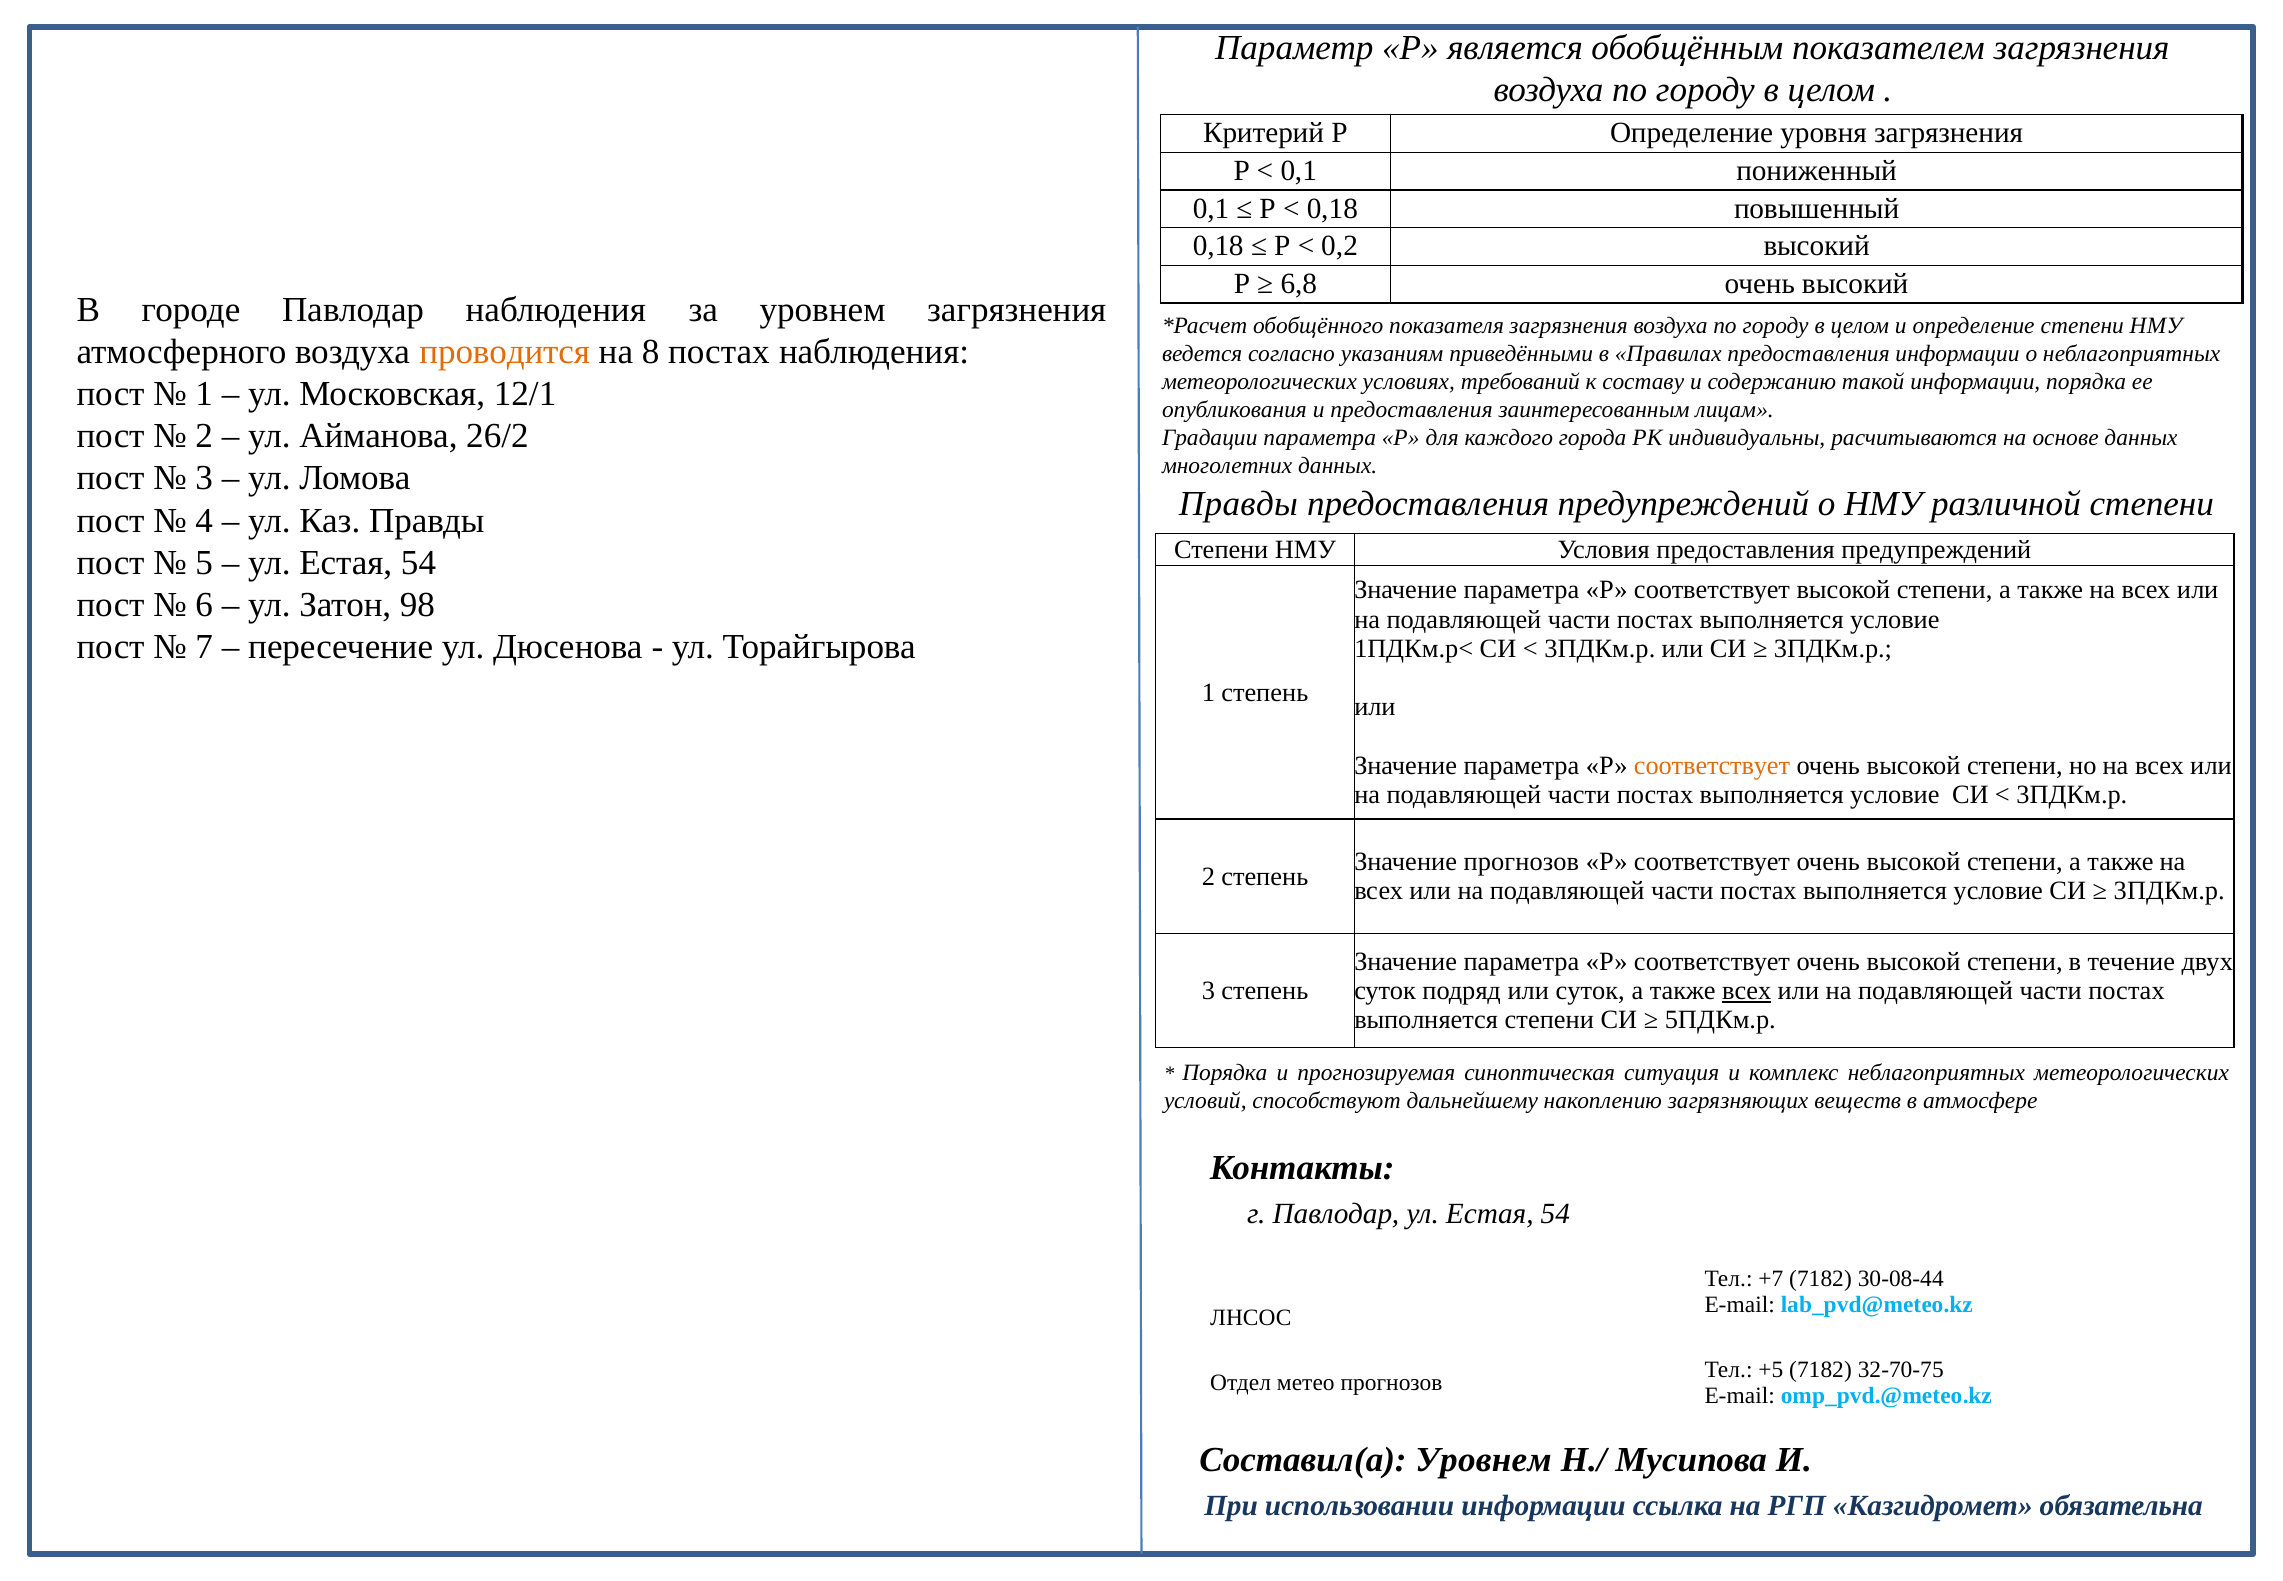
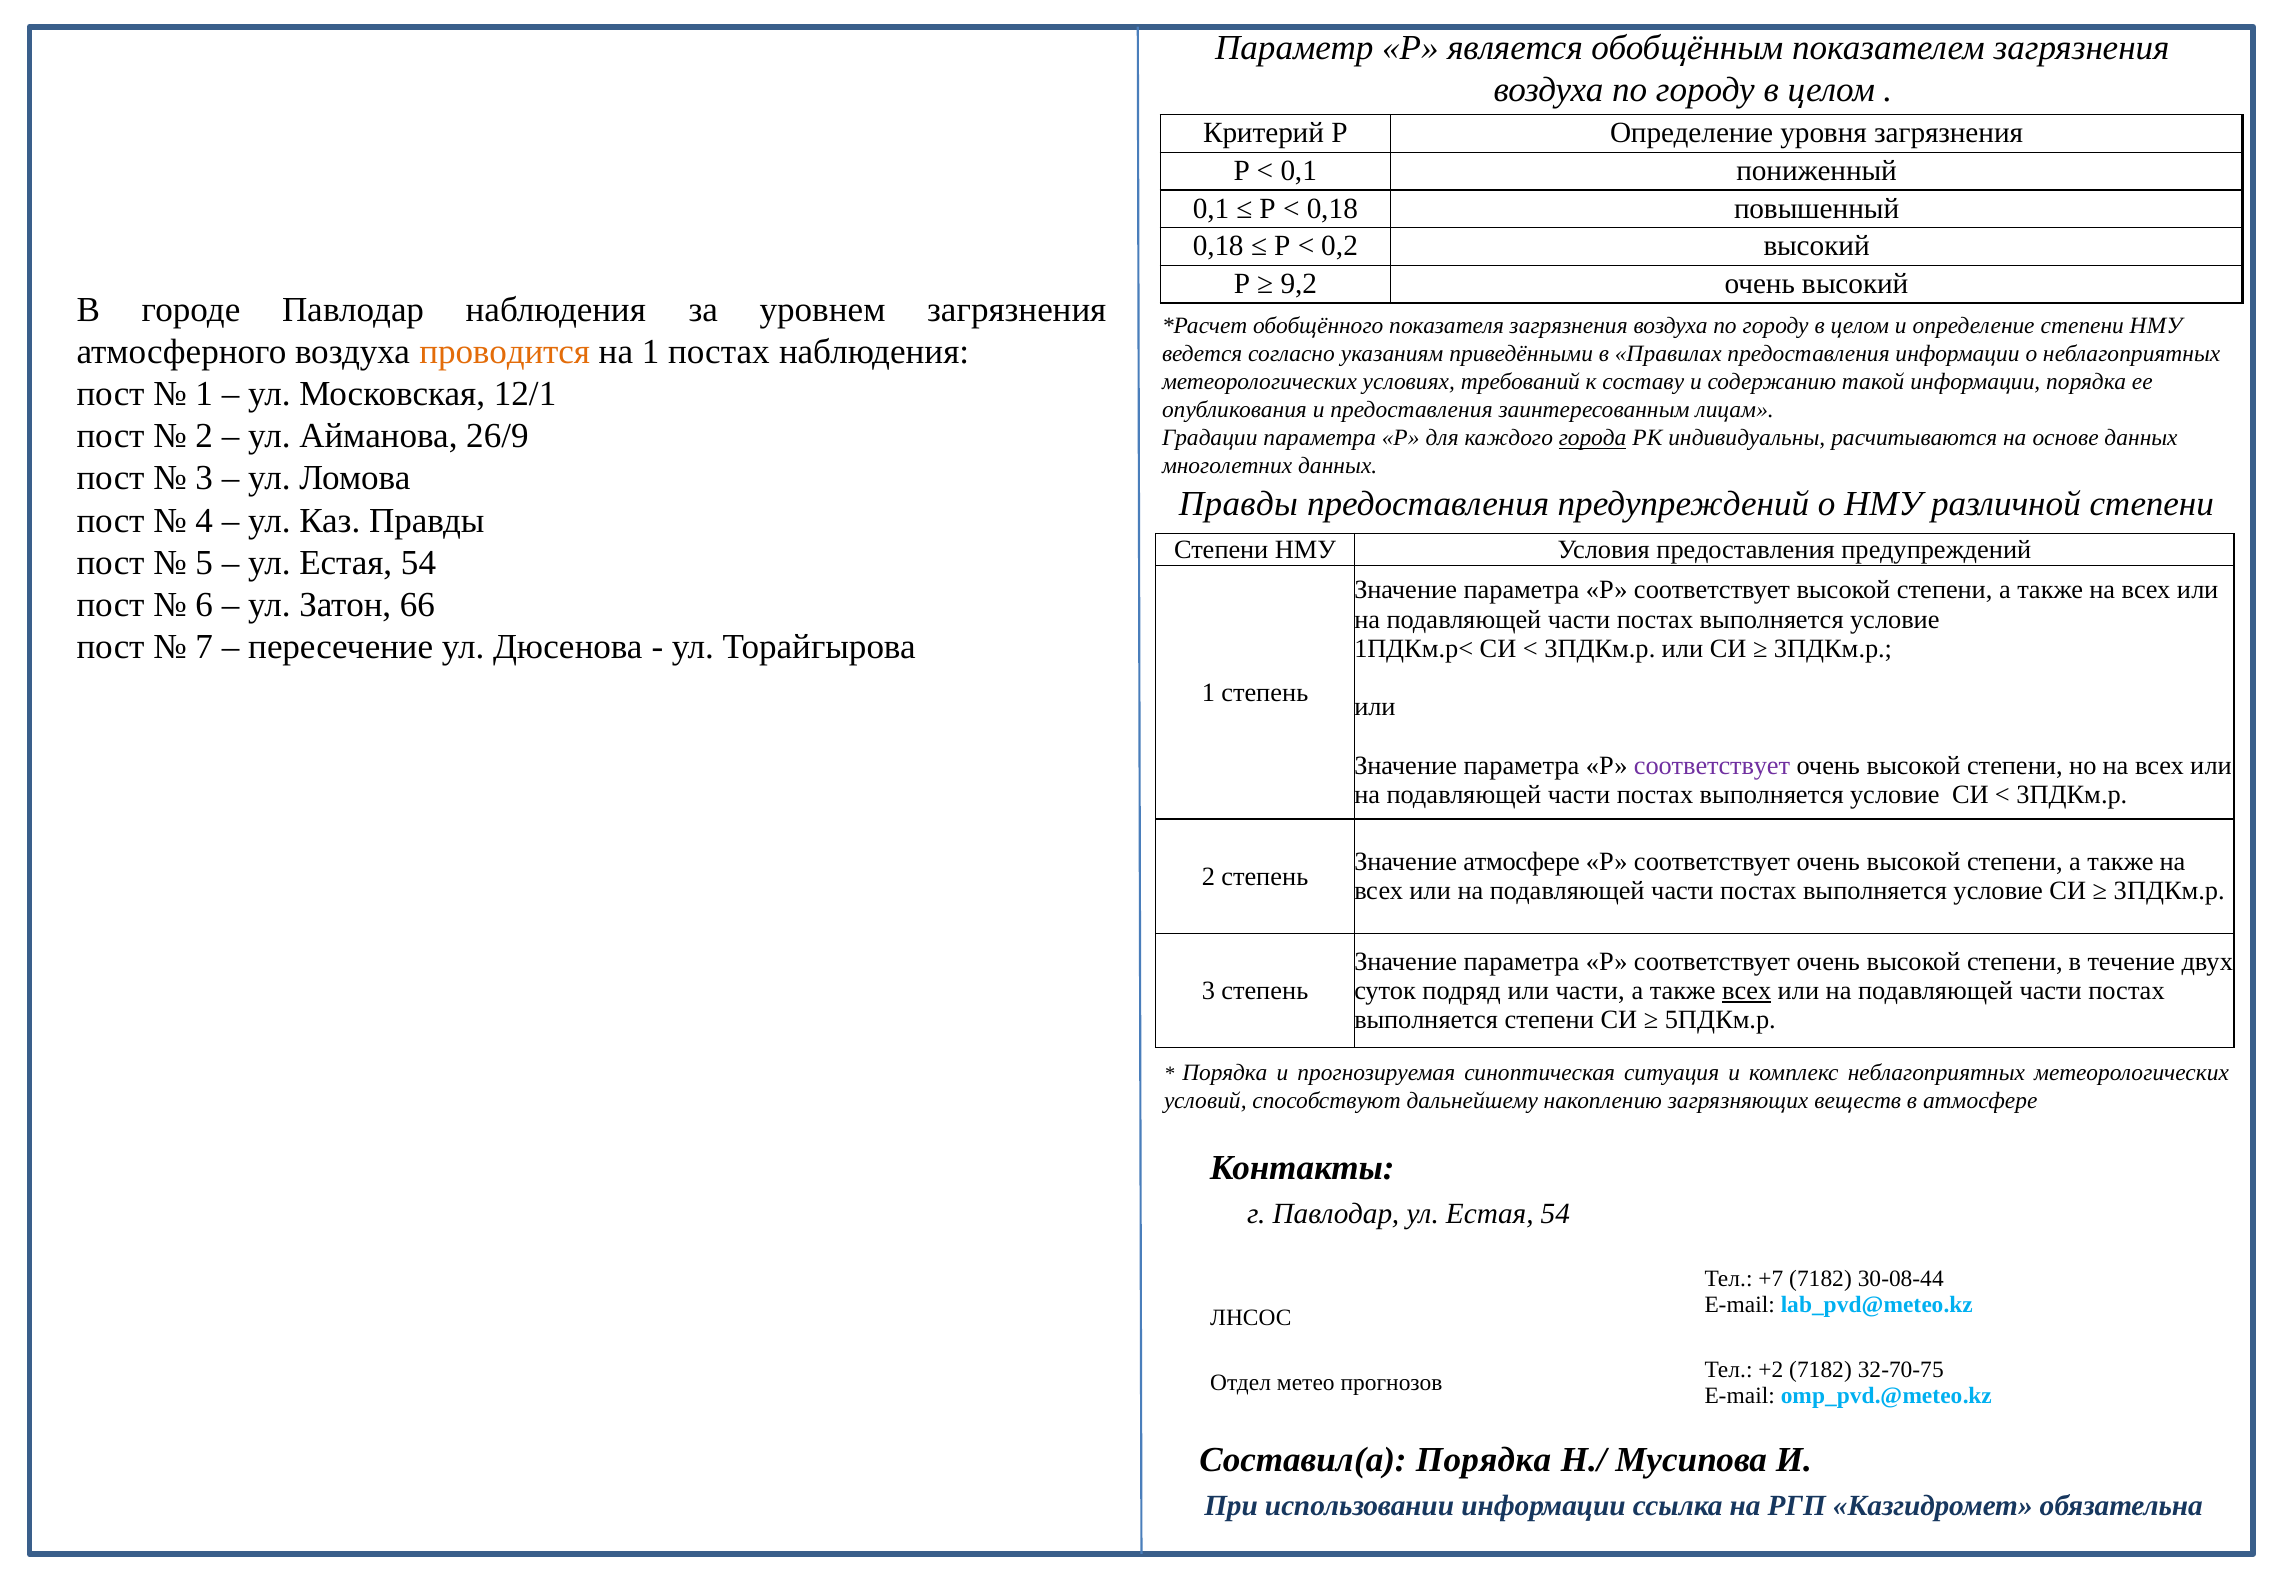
6,8: 6,8 -> 9,2
на 8: 8 -> 1
26/2: 26/2 -> 26/9
города underline: none -> present
98: 98 -> 66
соответствует at (1712, 765) colour: orange -> purple
Значение прогнозов: прогнозов -> атмосфере
или суток: суток -> части
+5: +5 -> +2
Составил(а Уровнем: Уровнем -> Порядка
